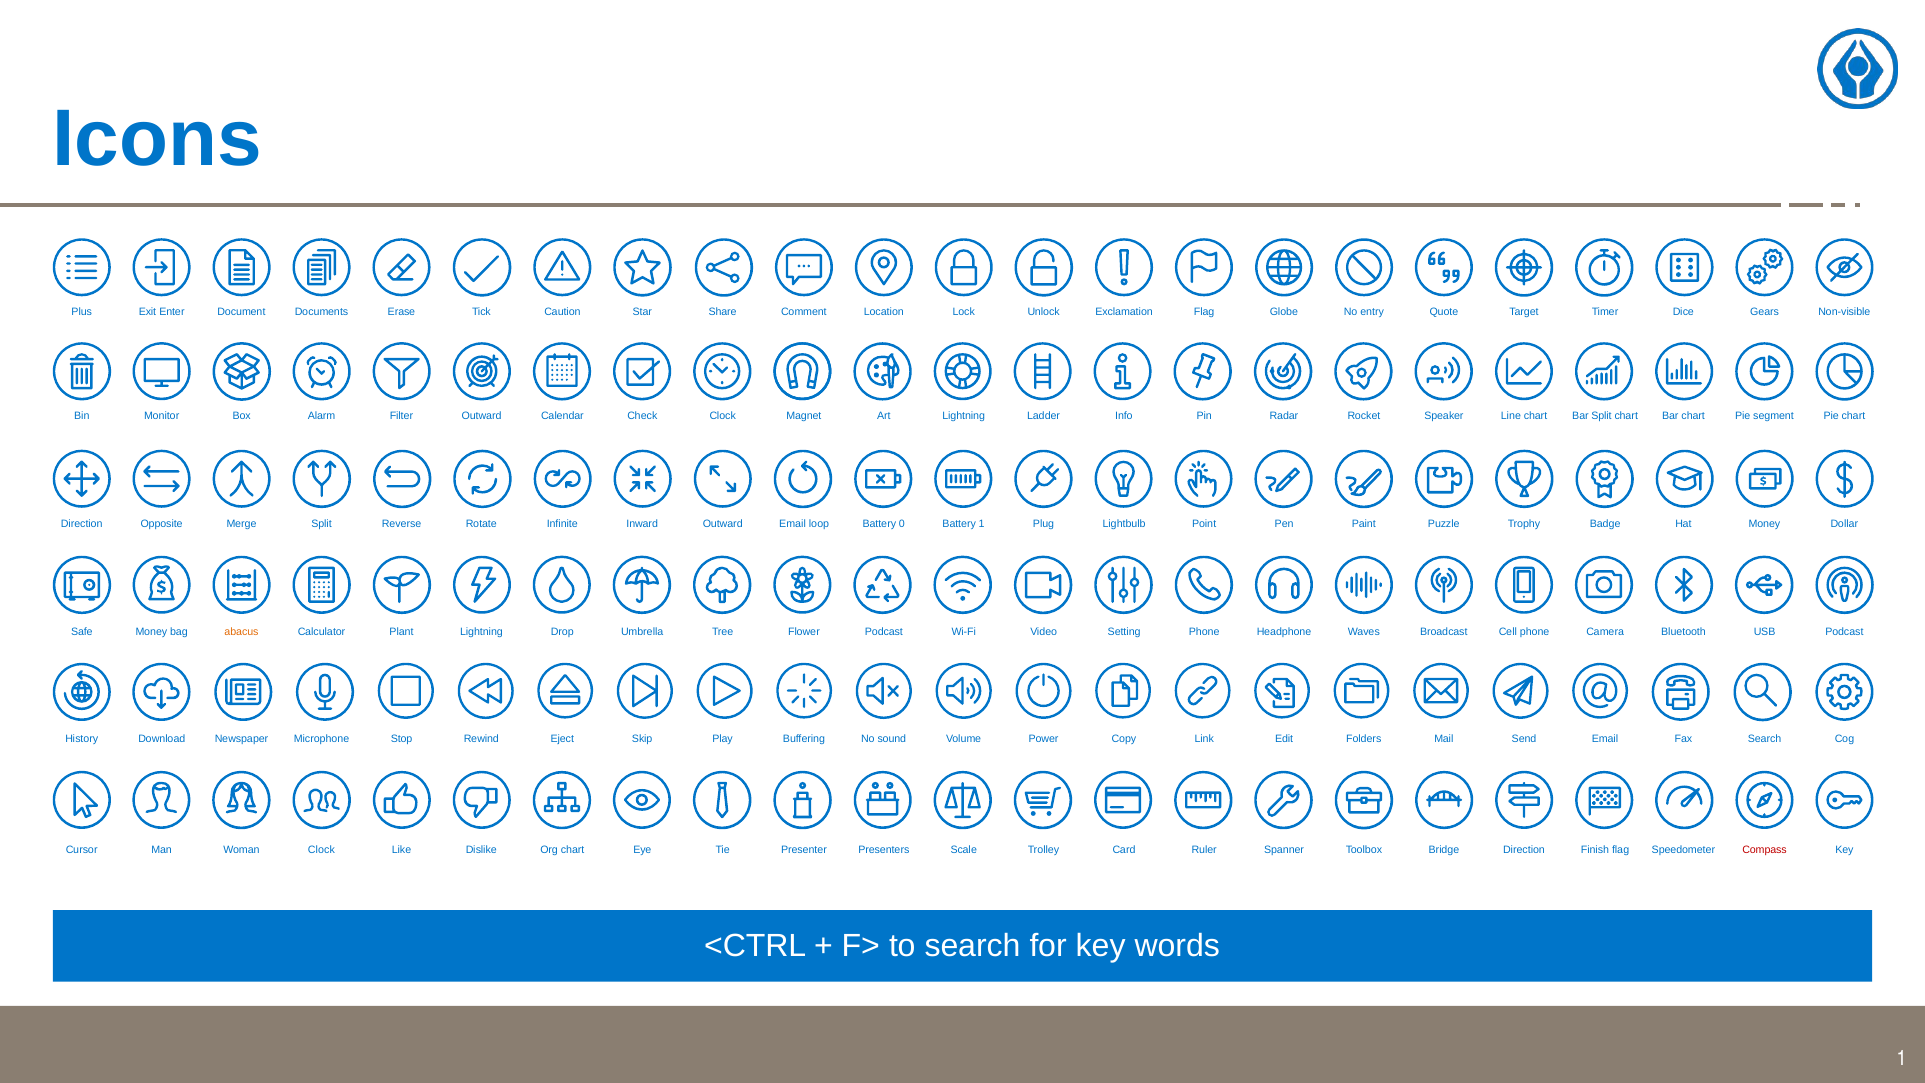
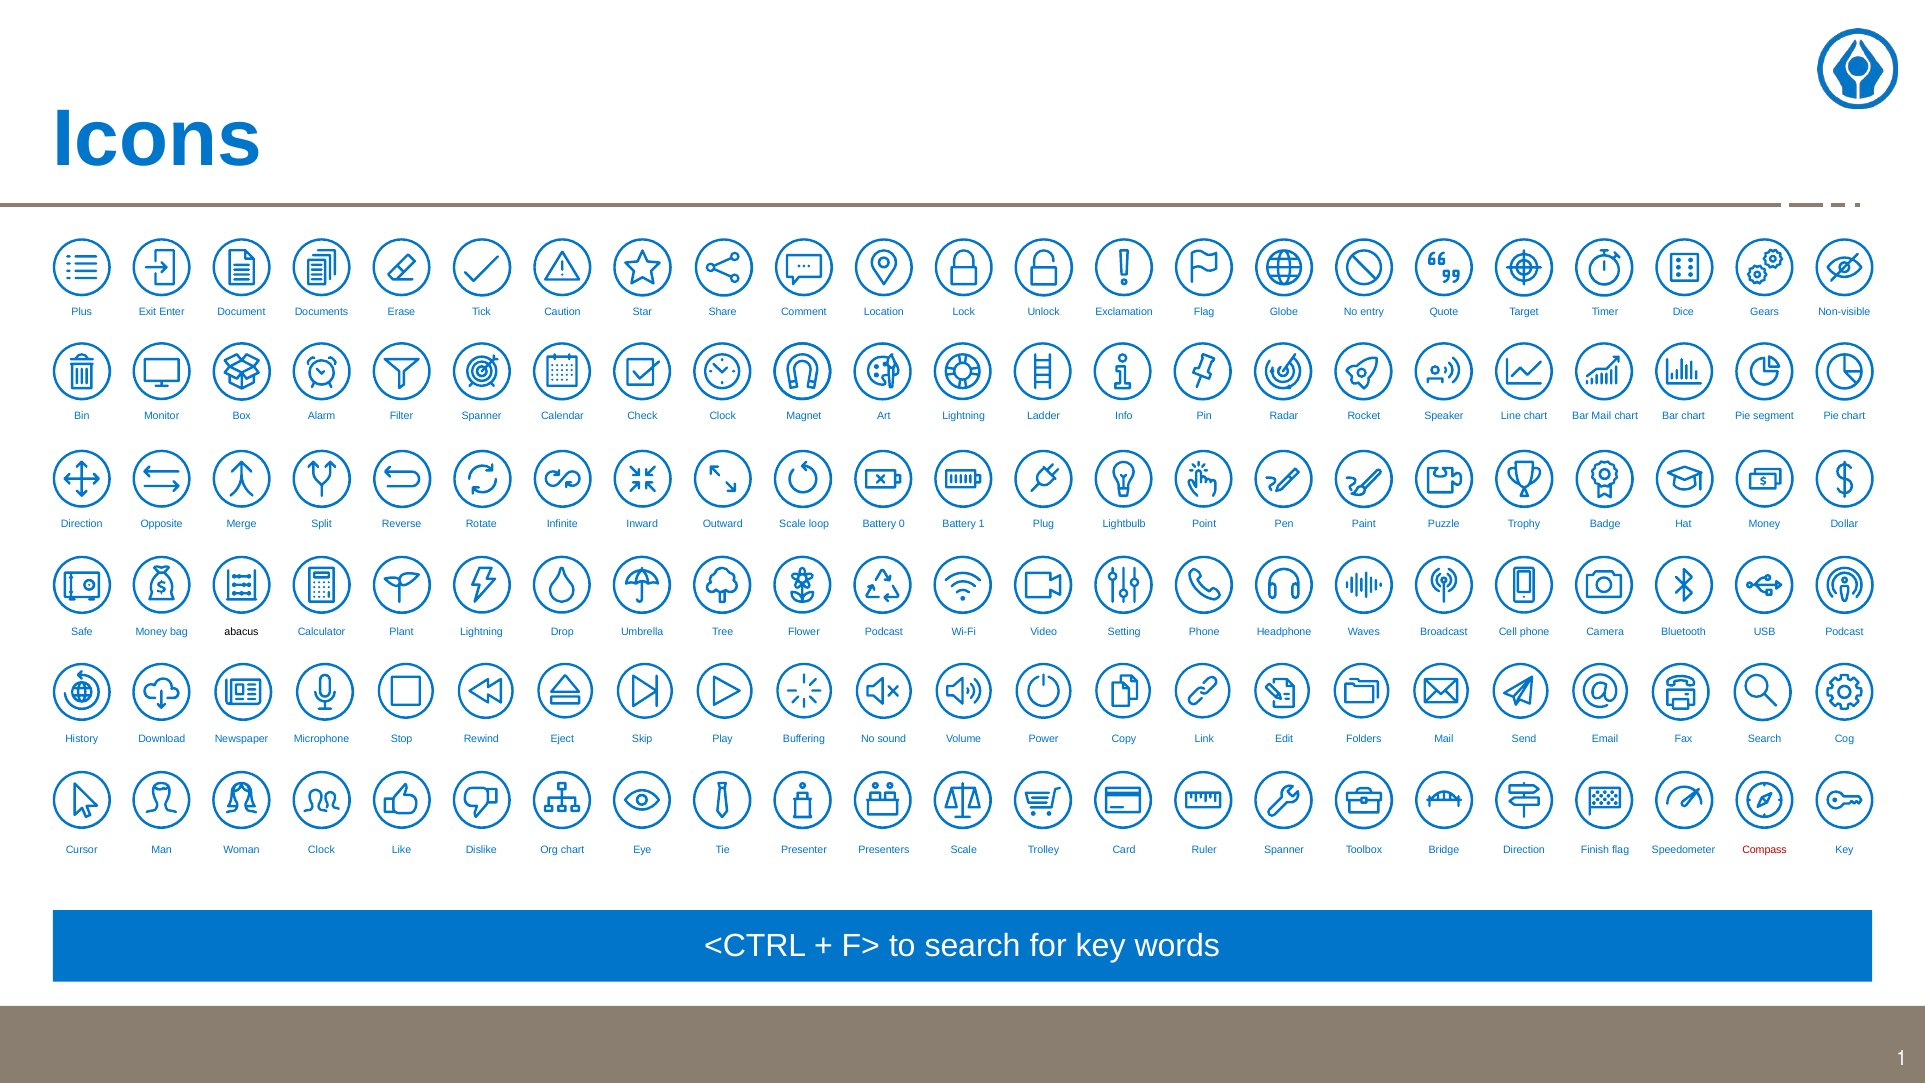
Filter Outward: Outward -> Spanner
Bar Split: Split -> Mail
Outward Email: Email -> Scale
abacus colour: orange -> black
